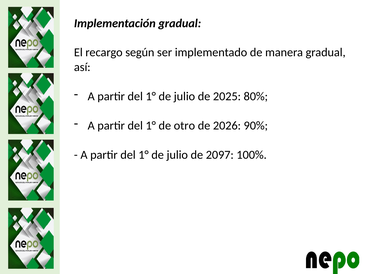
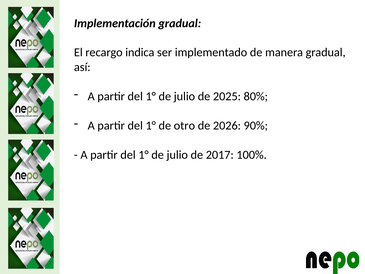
según: según -> indica
2097: 2097 -> 2017
